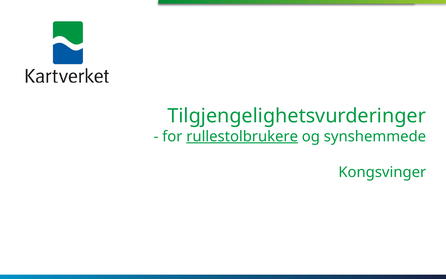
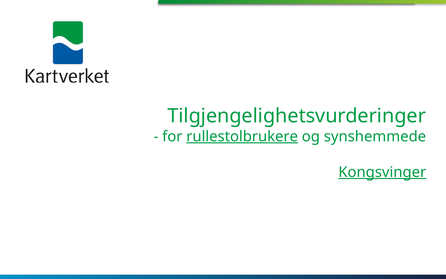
Kongsvinger underline: none -> present
